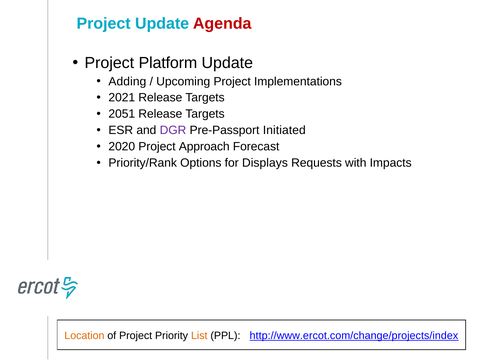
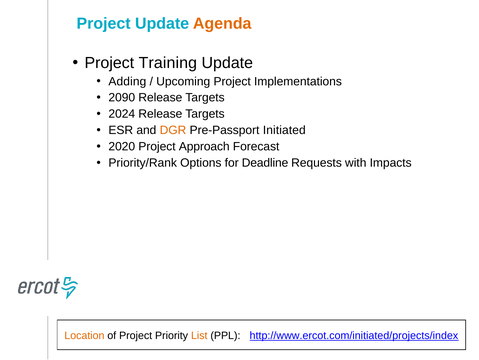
Agenda colour: red -> orange
Platform: Platform -> Training
2021: 2021 -> 2090
2051: 2051 -> 2024
DGR colour: purple -> orange
Displays: Displays -> Deadline
http://www.ercot.com/change/projects/index: http://www.ercot.com/change/projects/index -> http://www.ercot.com/initiated/projects/index
